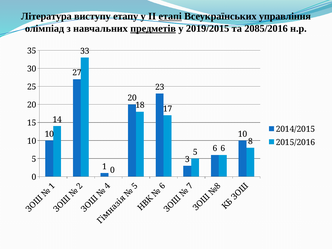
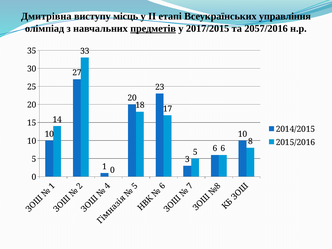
Література: Література -> Дмитрівна
етапу: етапу -> місць
етапі underline: present -> none
2019/2015: 2019/2015 -> 2017/2015
2085/2016: 2085/2016 -> 2057/2016
